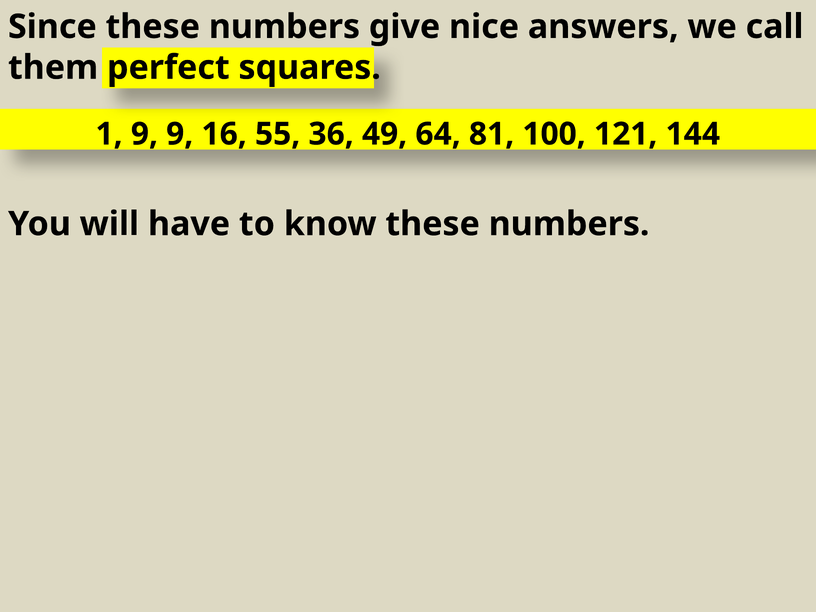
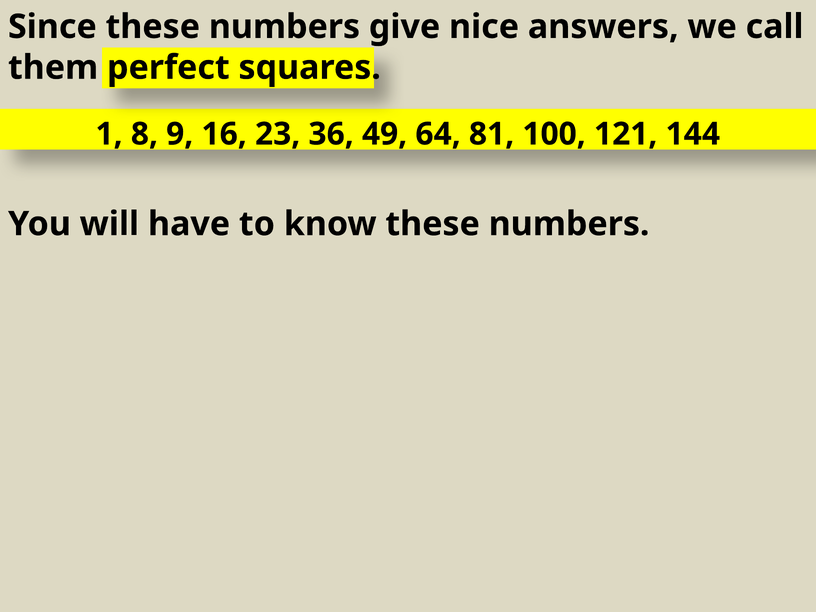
1 9: 9 -> 8
55: 55 -> 23
